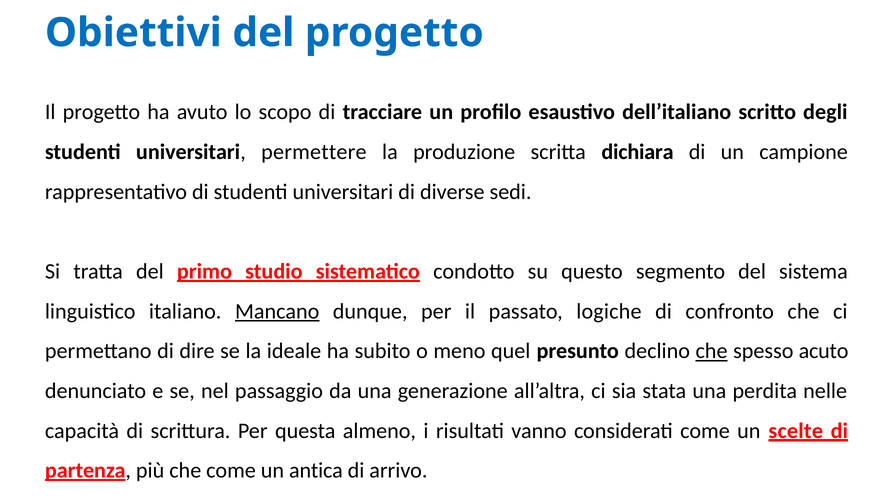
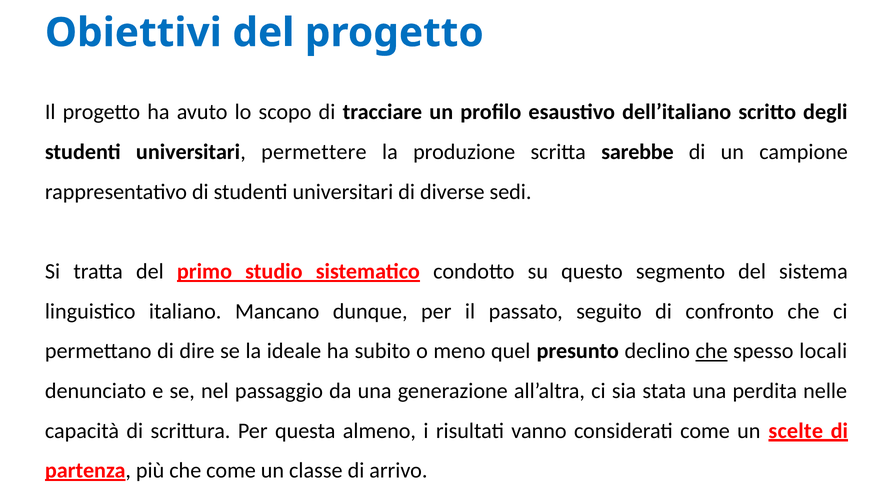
dichiara: dichiara -> sarebbe
Mancano underline: present -> none
logiche: logiche -> seguito
acuto: acuto -> locali
antica: antica -> classe
